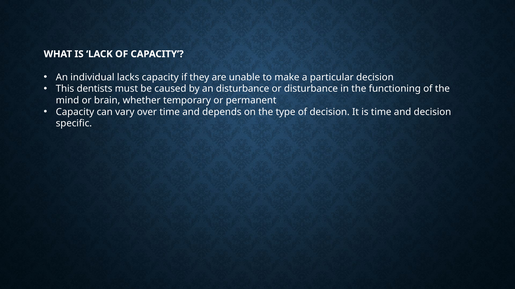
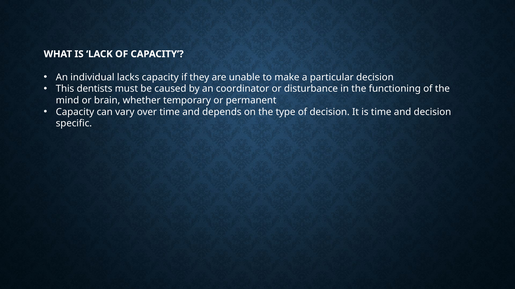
an disturbance: disturbance -> coordinator
